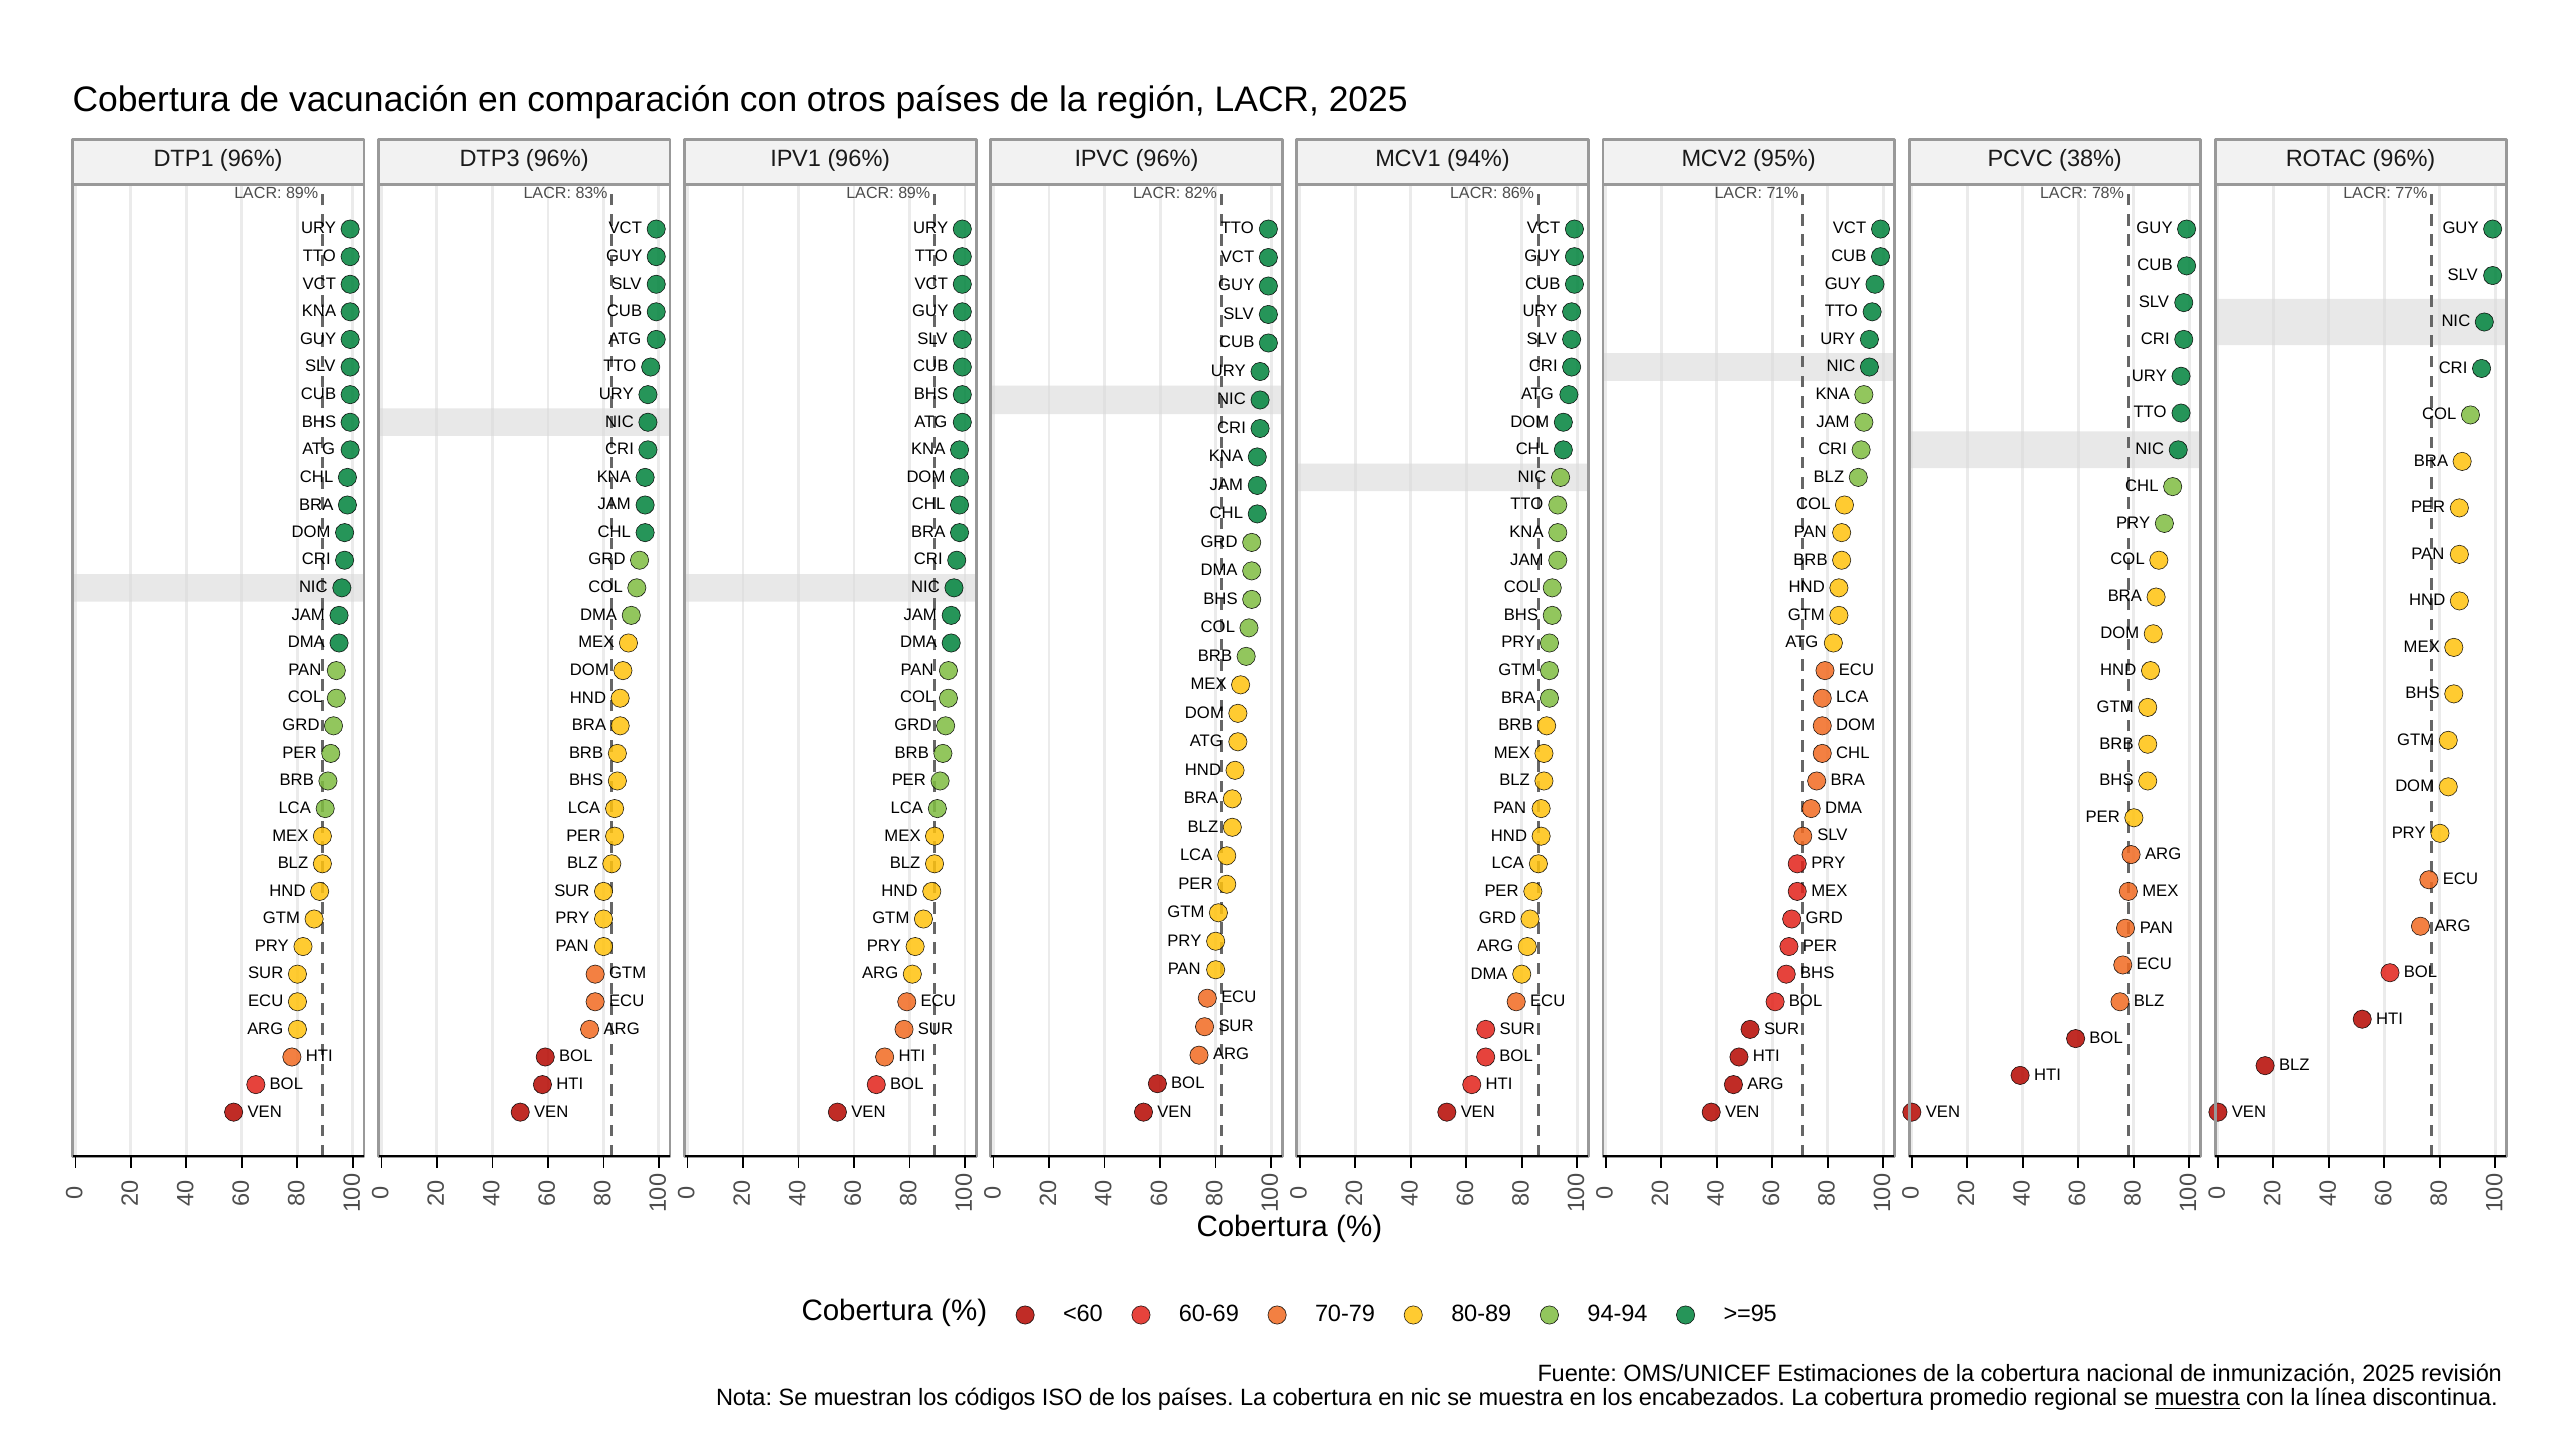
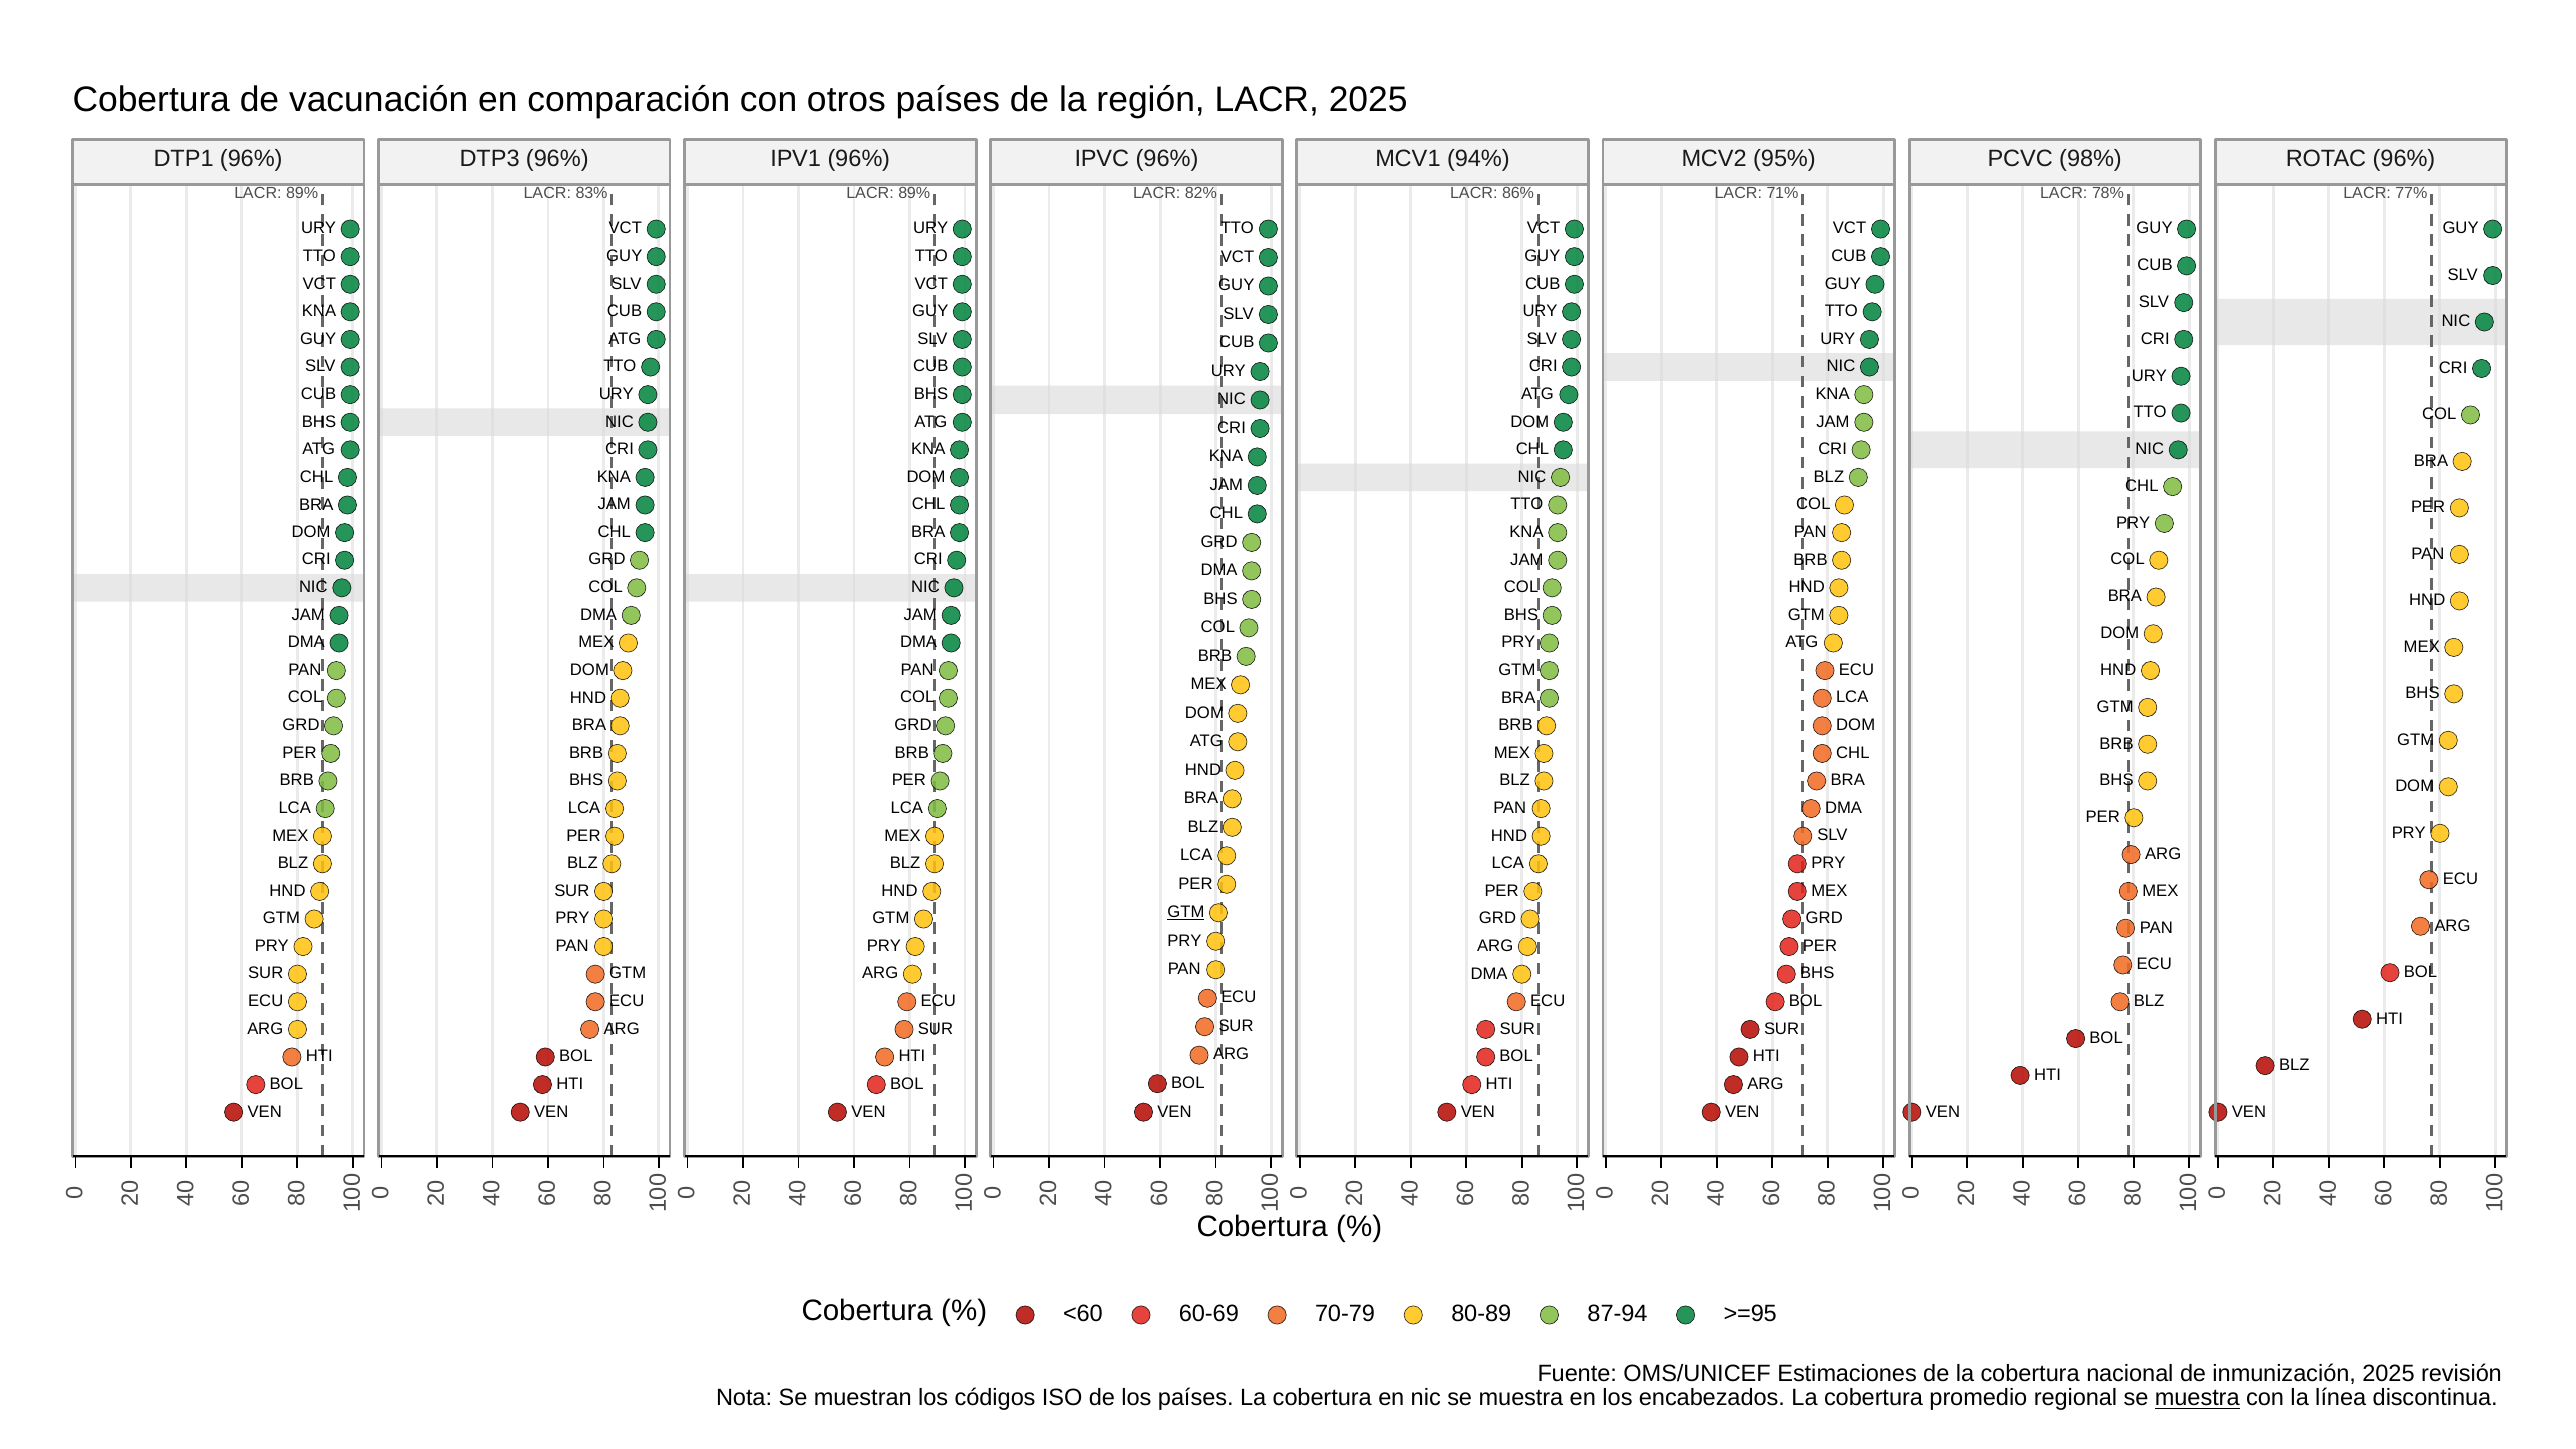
38%: 38% -> 98%
GTM at (1186, 912) underline: none -> present
94-94: 94-94 -> 87-94
